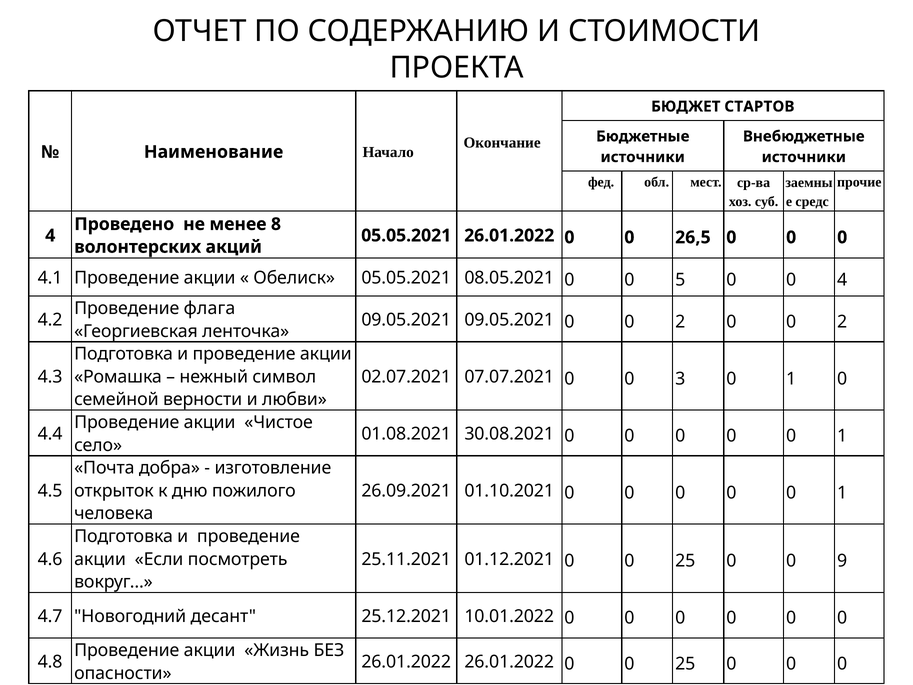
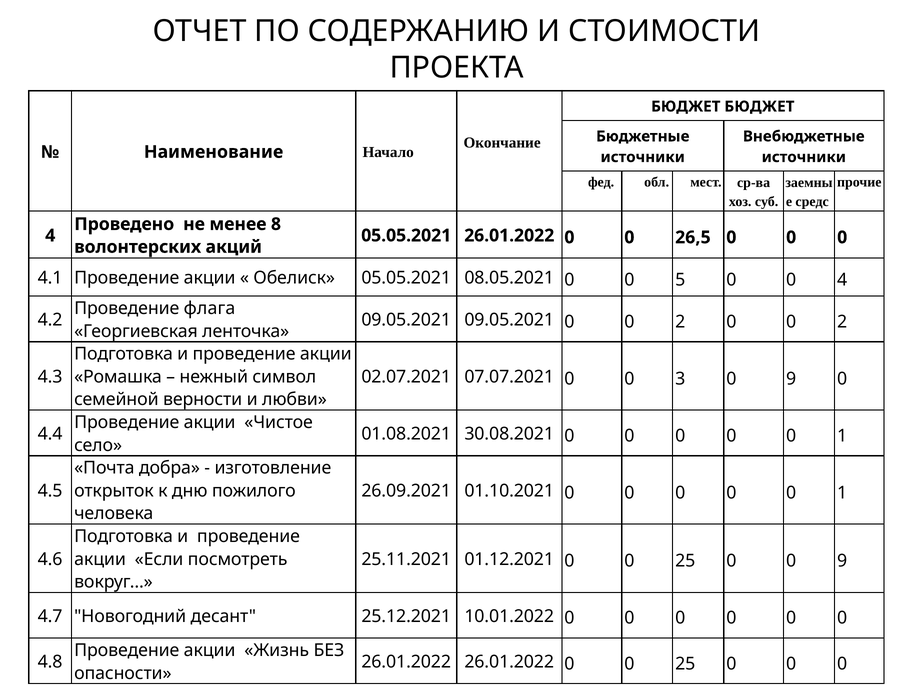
БЮДЖЕТ СТАРТОВ: СТАРТОВ -> БЮДЖЕТ
3 0 1: 1 -> 9
